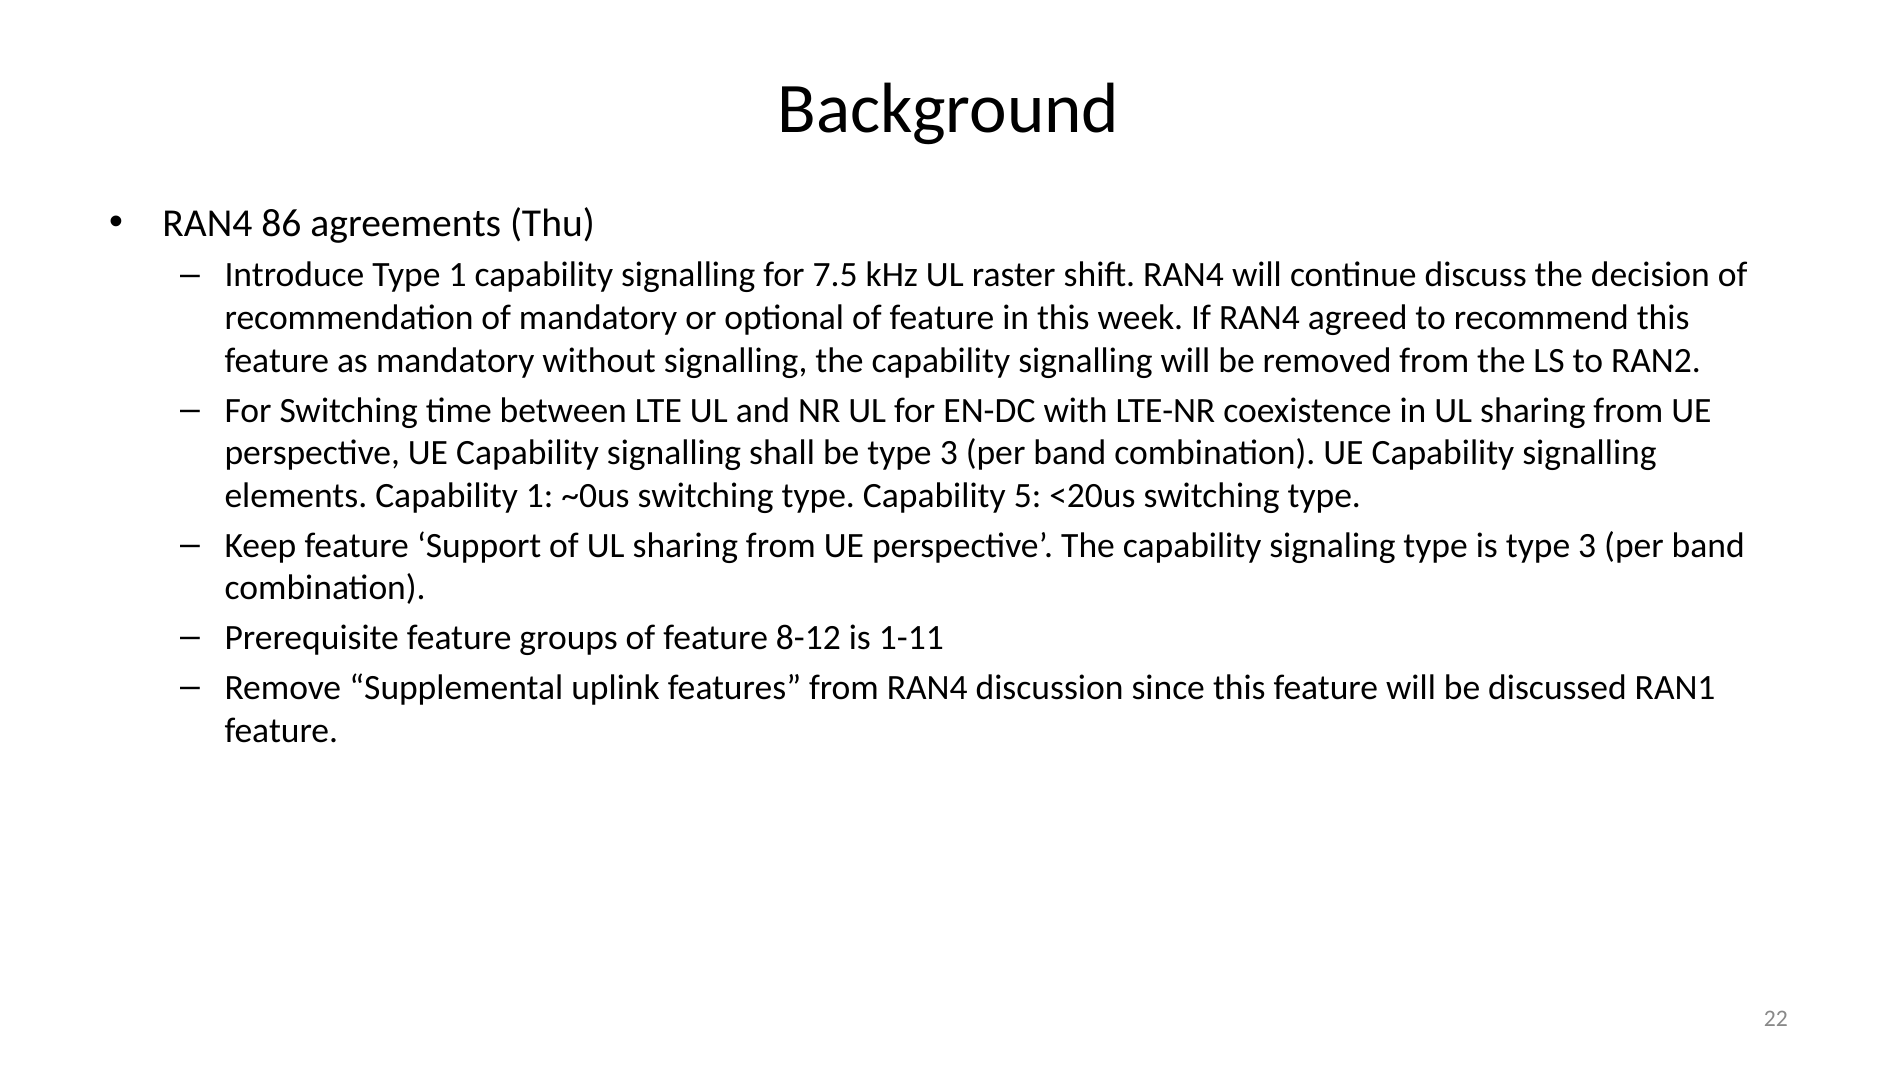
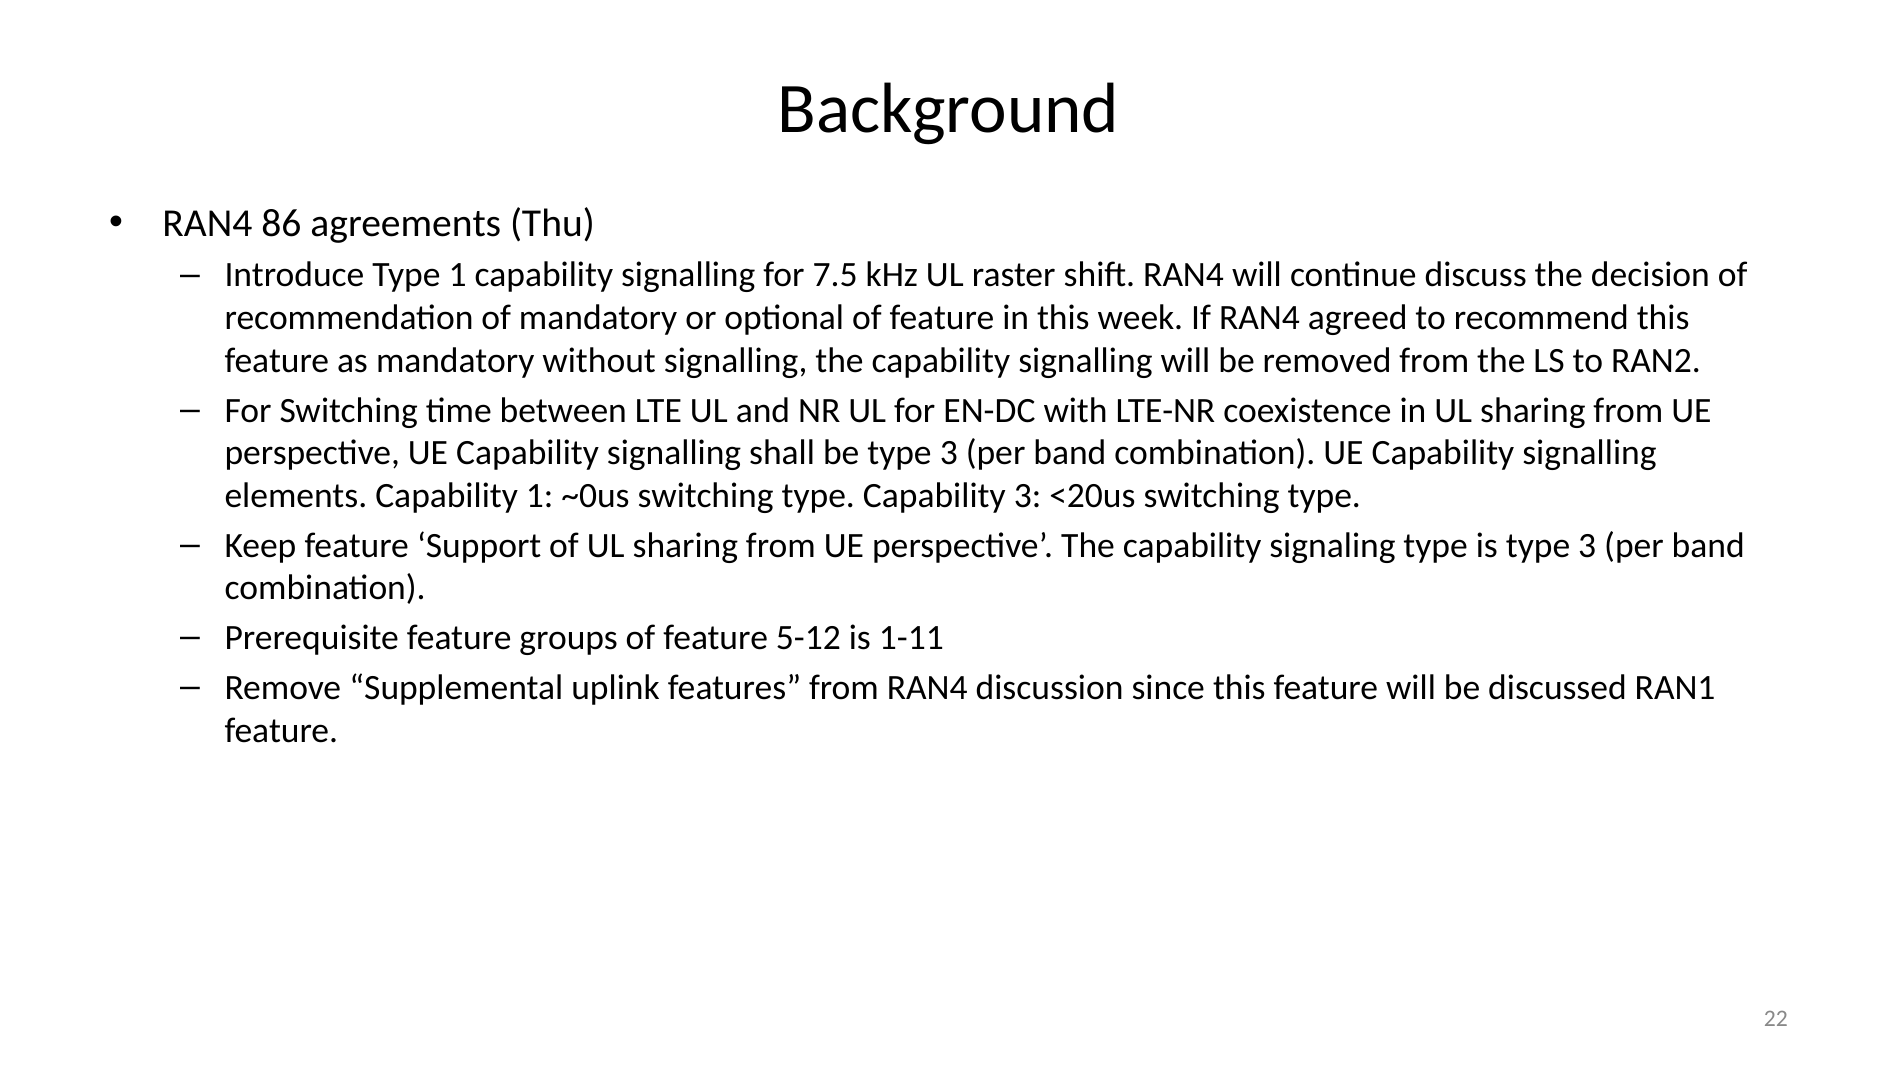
Capability 5: 5 -> 3
8-12: 8-12 -> 5-12
